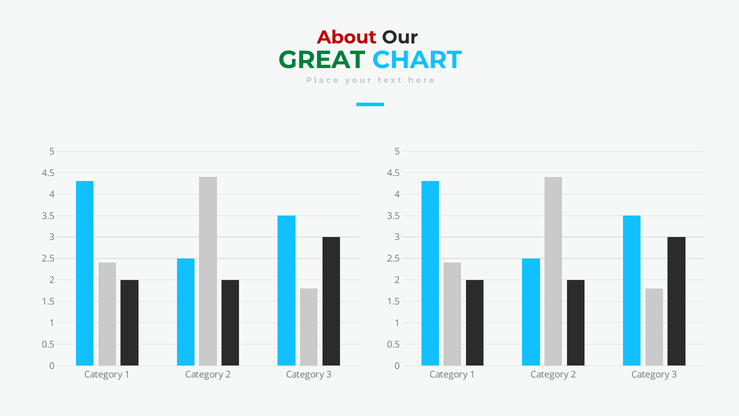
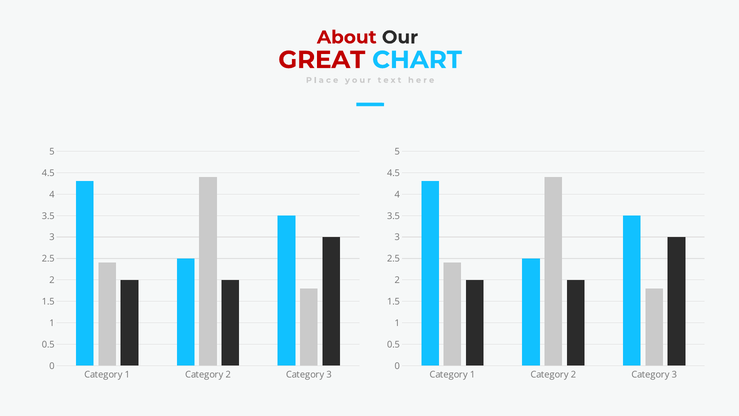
GREAT colour: green -> red
